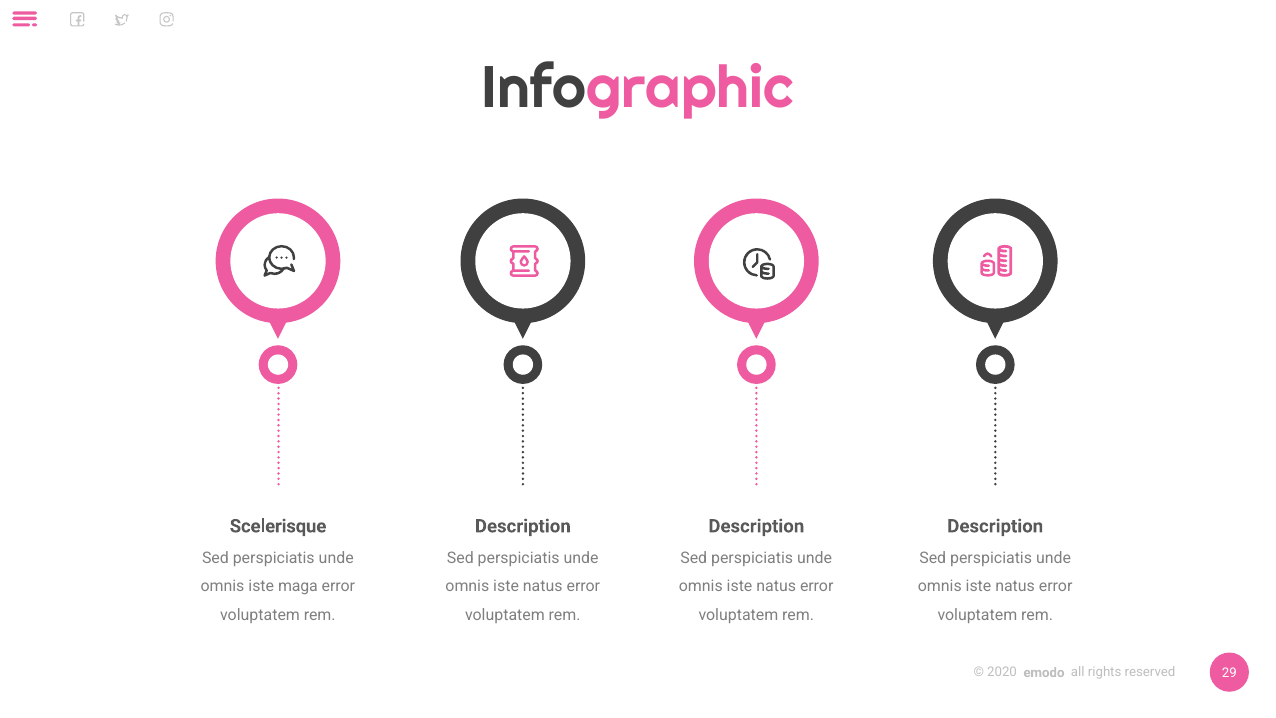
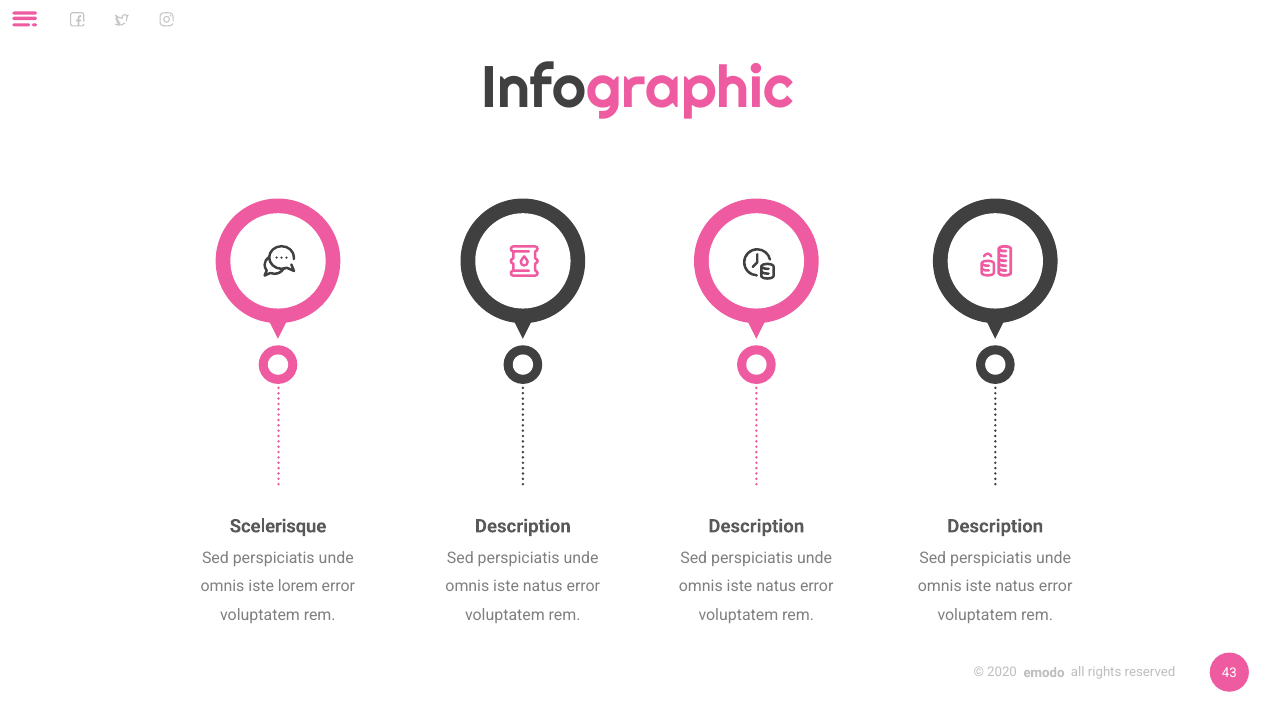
maga: maga -> lorem
29: 29 -> 43
